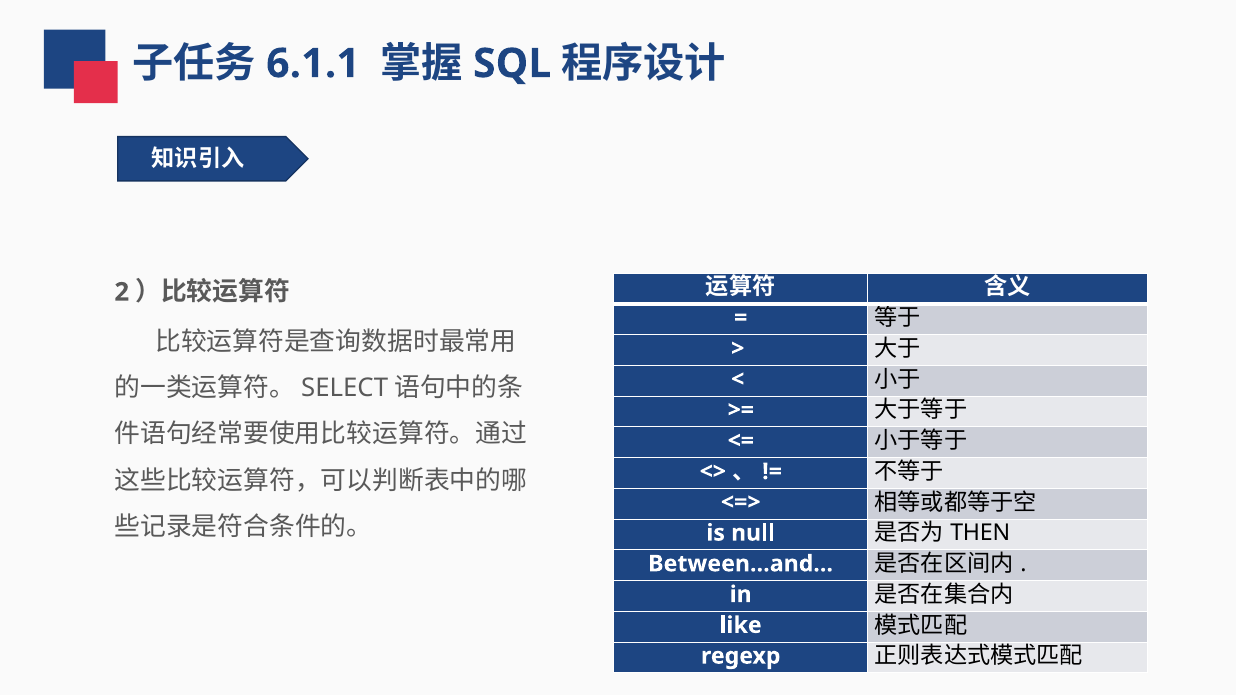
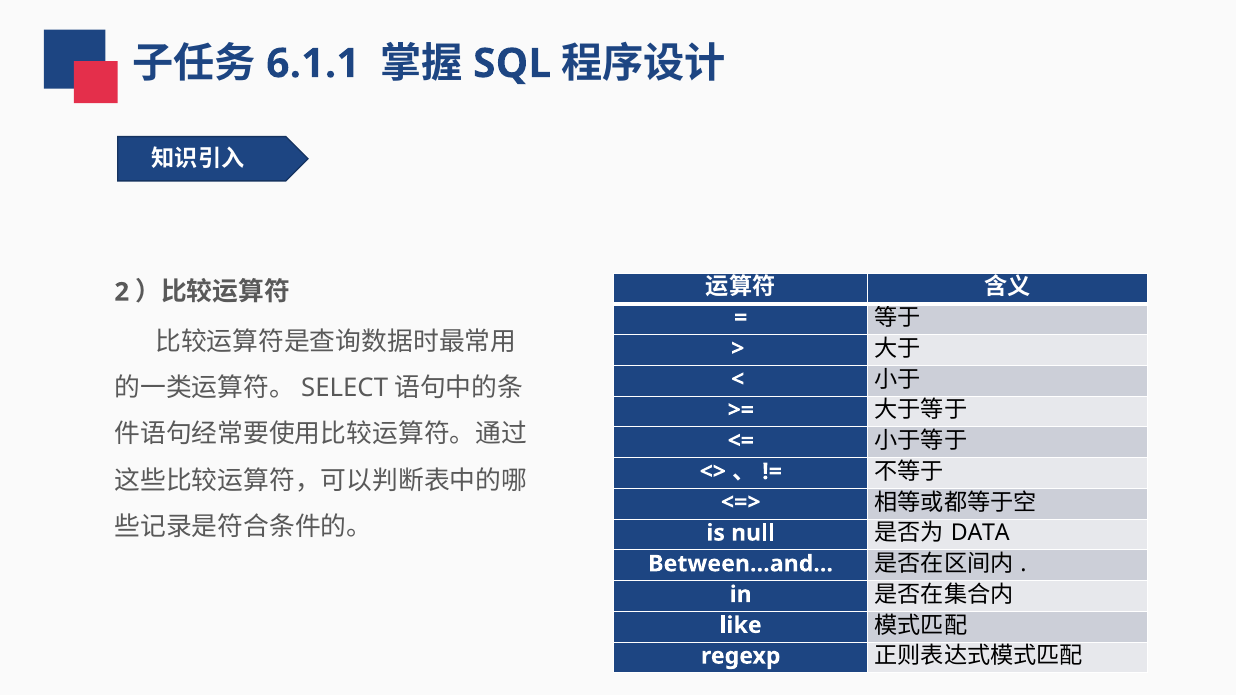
THEN: THEN -> DATA
